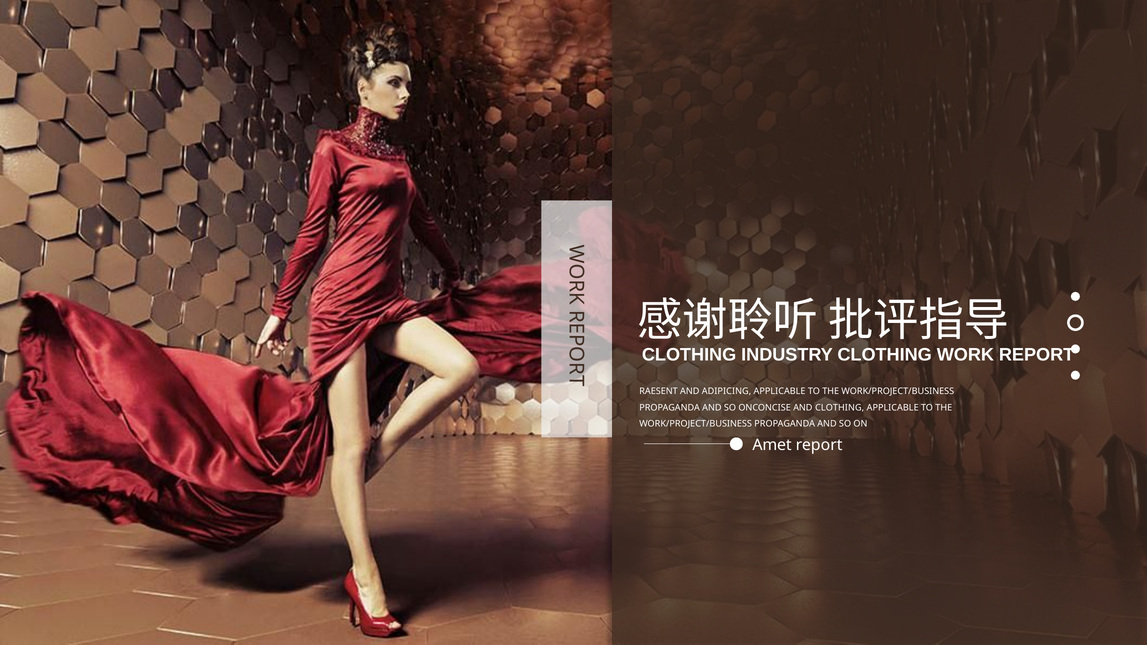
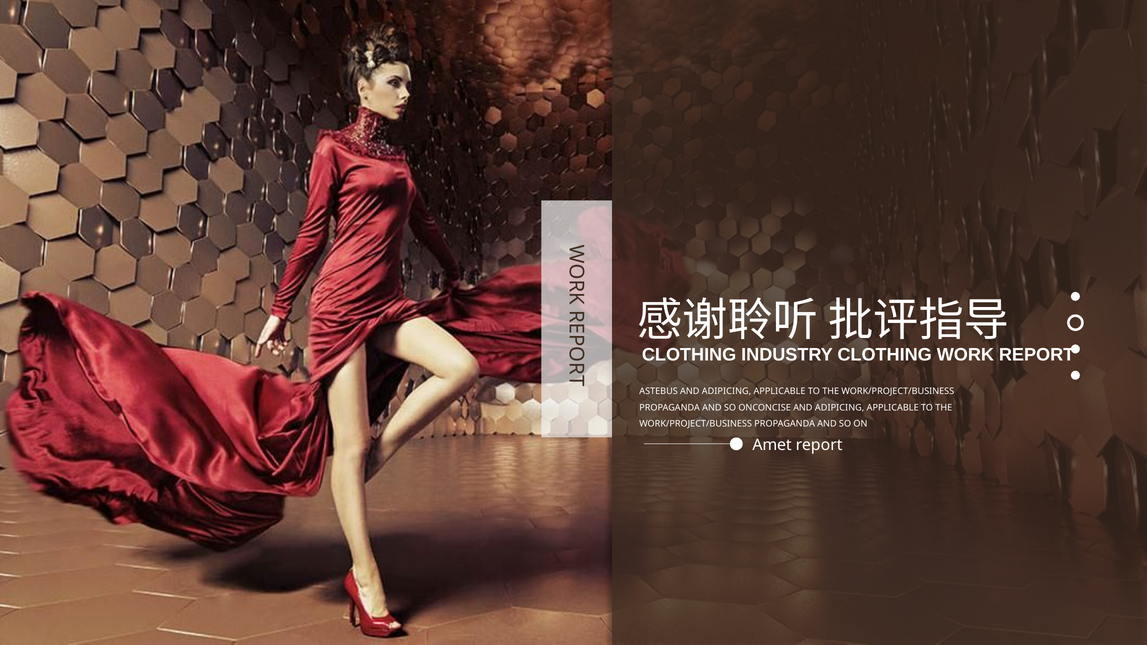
RAESENT: RAESENT -> ASTEBUS
ONCONCISE AND CLOTHING: CLOTHING -> ADIPICING
